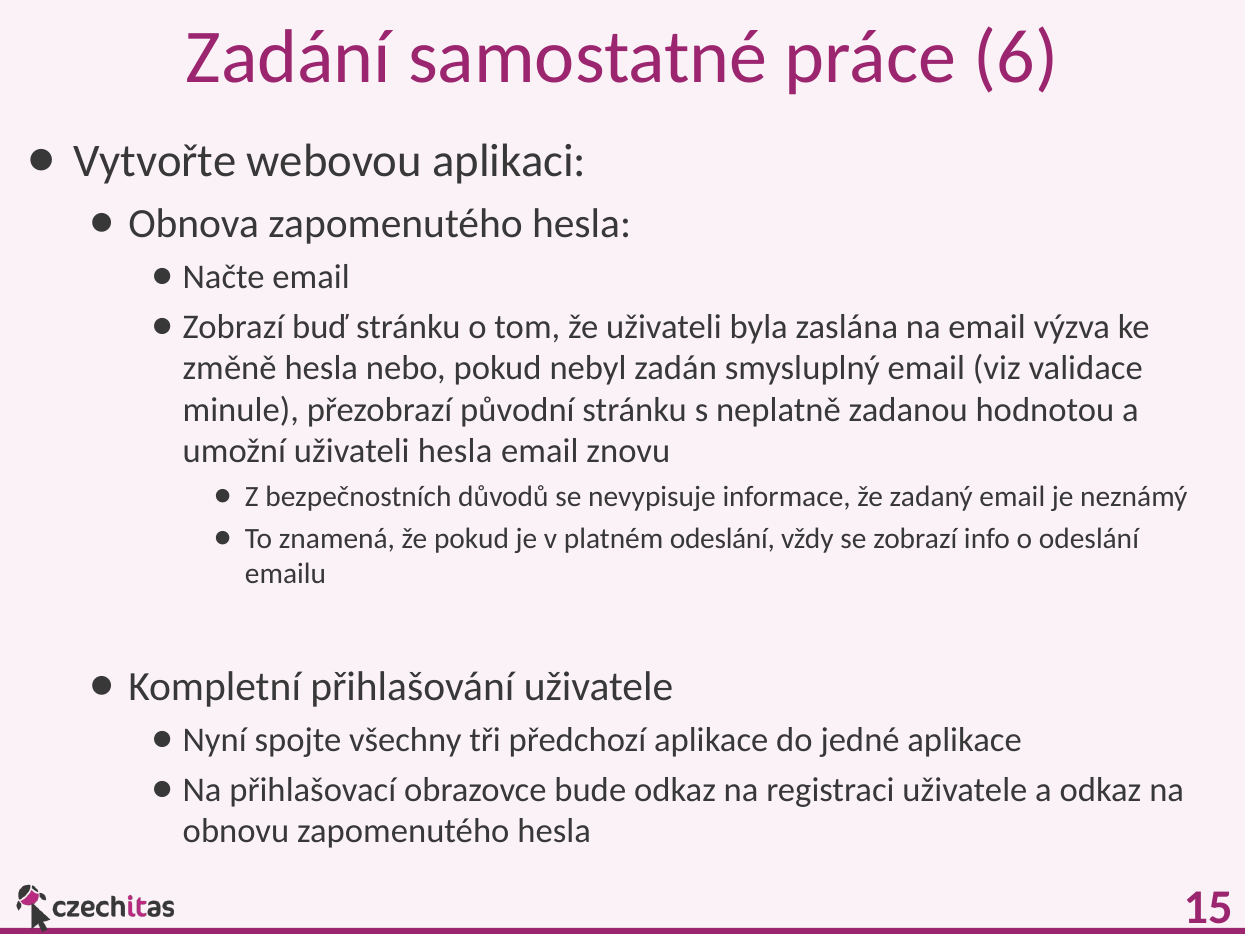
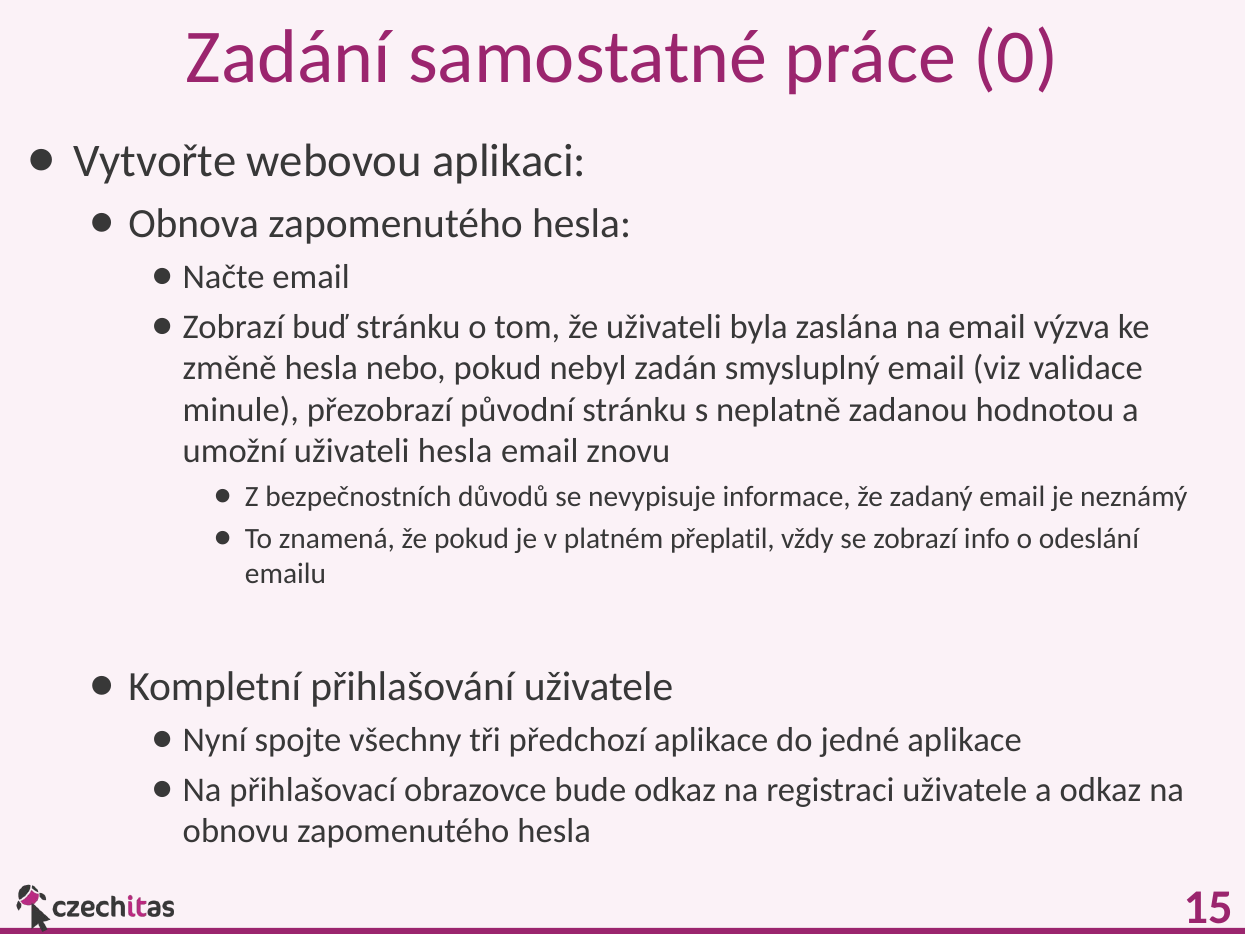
6: 6 -> 0
platném odeslání: odeslání -> přeplatil
